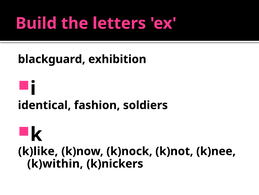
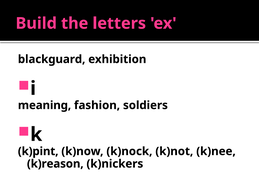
identical: identical -> meaning
k)like: k)like -> k)pint
k)within: k)within -> k)reason
